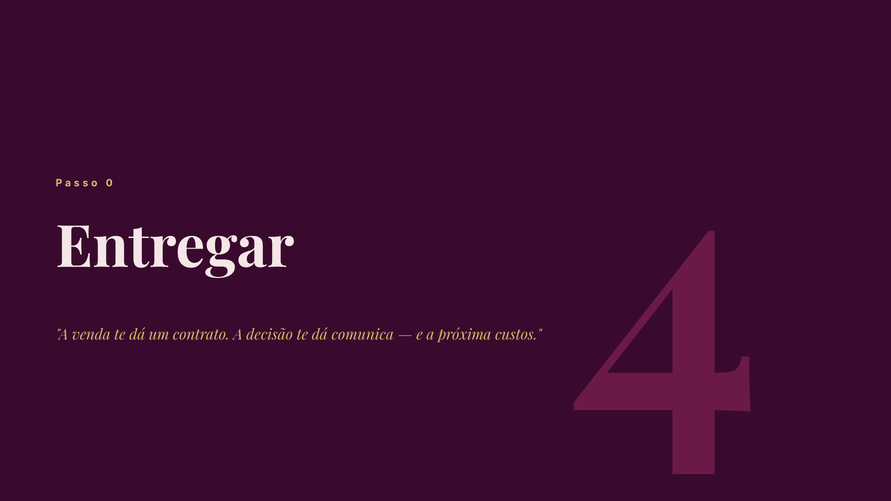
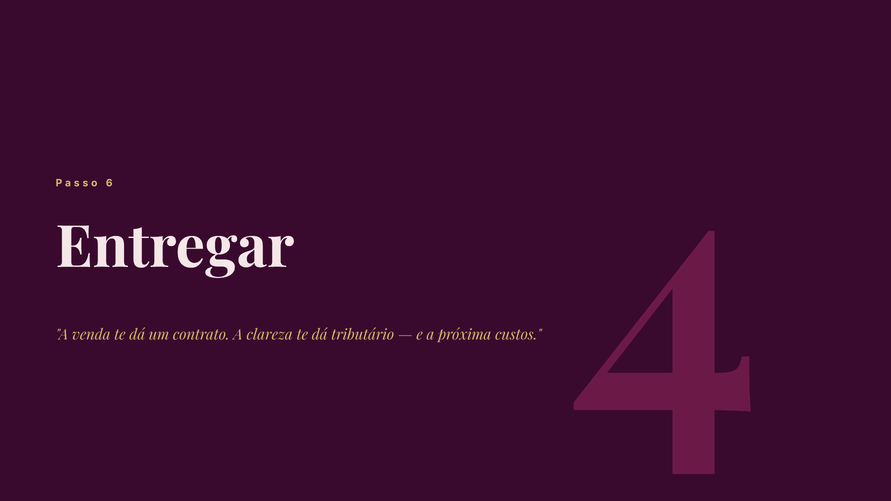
0: 0 -> 6
decisão: decisão -> clareza
comunica: comunica -> tributário
